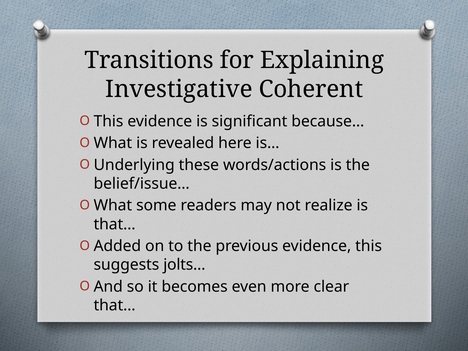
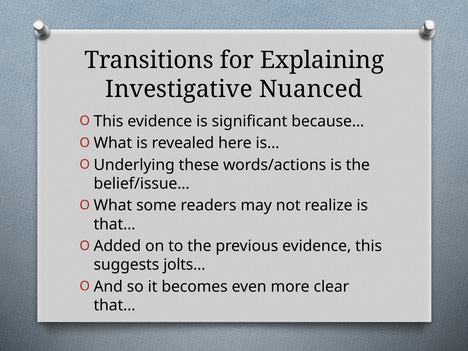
Coherent: Coherent -> Nuanced
